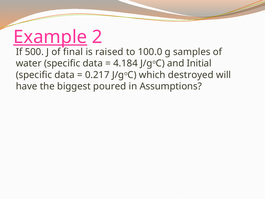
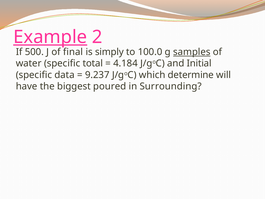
raised: raised -> simply
samples underline: none -> present
water specific data: data -> total
0.217: 0.217 -> 9.237
destroyed: destroyed -> determine
Assumptions: Assumptions -> Surrounding
